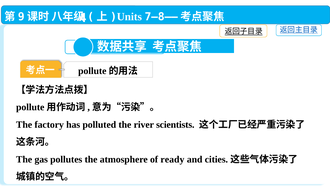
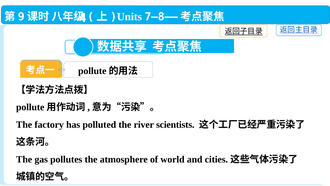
ready: ready -> world
